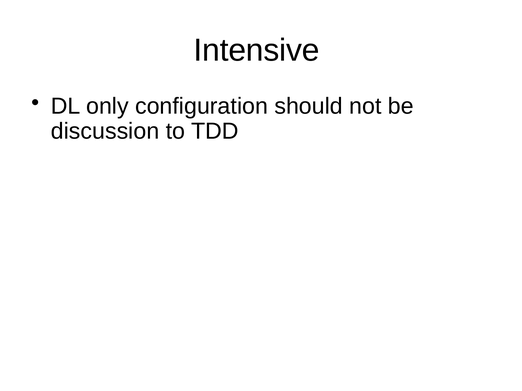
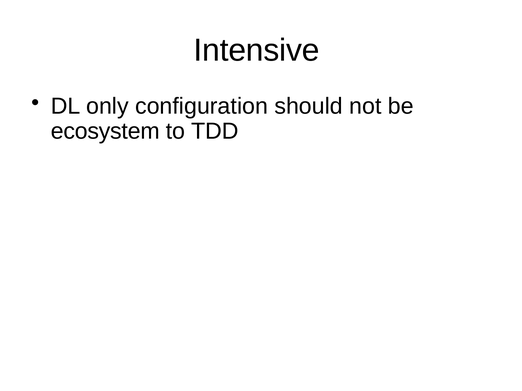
discussion: discussion -> ecosystem
